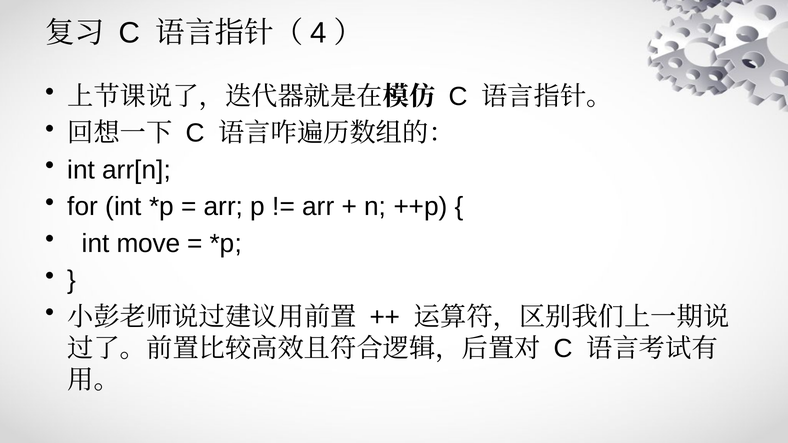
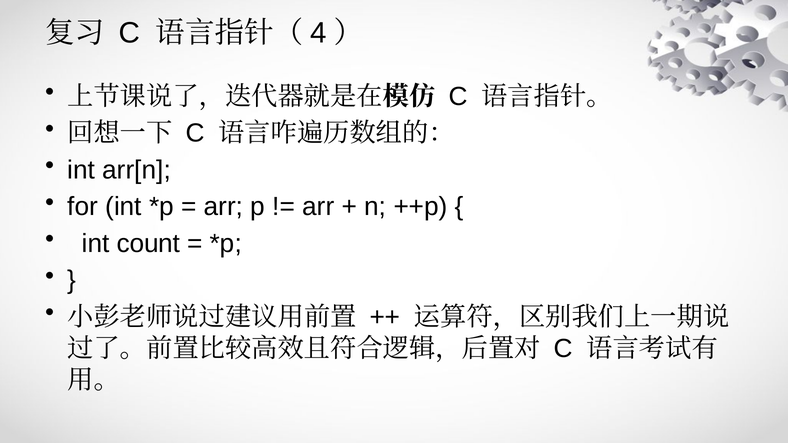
move: move -> count
